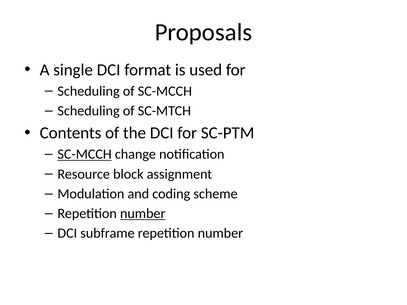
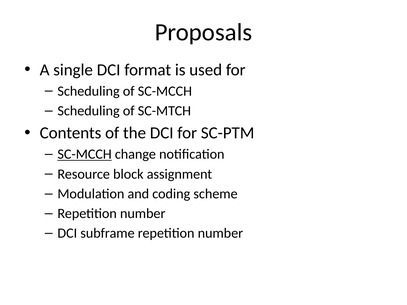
number at (143, 214) underline: present -> none
